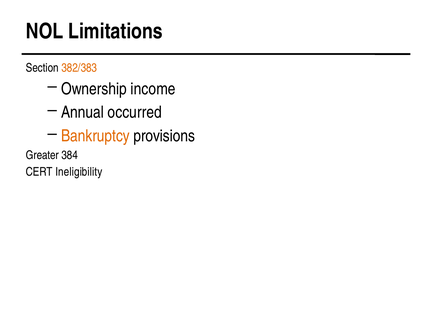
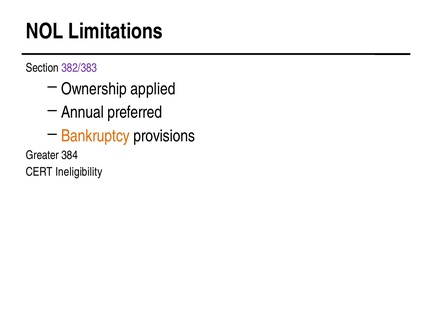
382/383 colour: orange -> purple
income: income -> applied
occurred: occurred -> preferred
